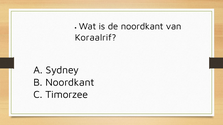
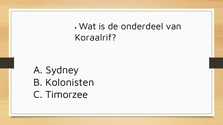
de noordkant: noordkant -> onderdeel
B Noordkant: Noordkant -> Kolonisten
